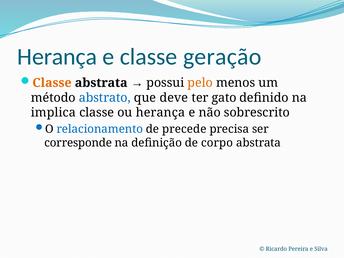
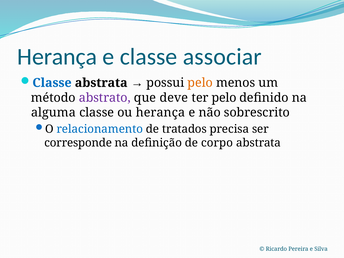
geração: geração -> associar
Classe at (52, 83) colour: orange -> blue
abstrato colour: blue -> purple
ter gato: gato -> pelo
implica: implica -> alguma
precede: precede -> tratados
